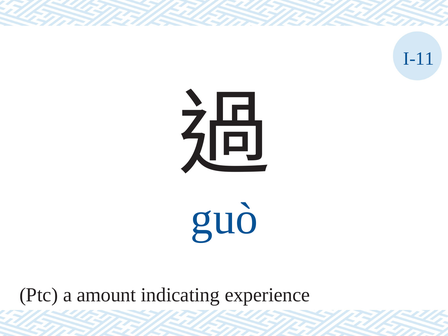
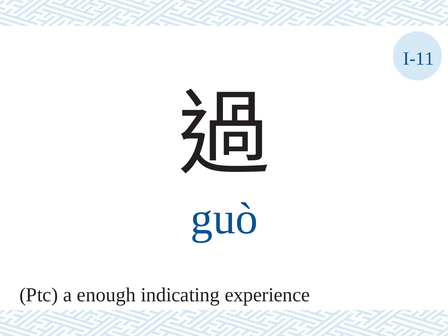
amount: amount -> enough
